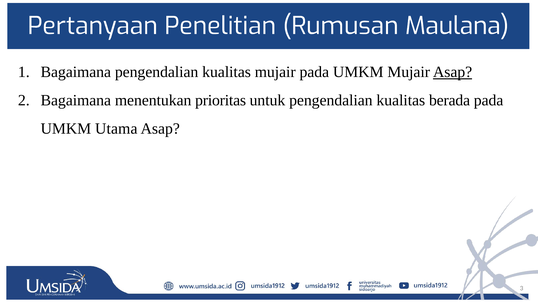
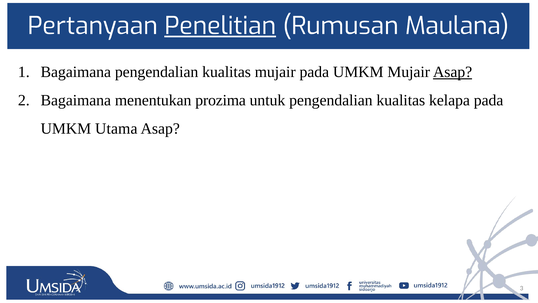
Penelitian underline: none -> present
prioritas: prioritas -> prozima
berada: berada -> kelapa
